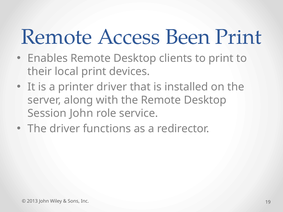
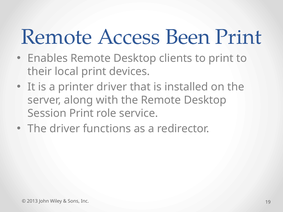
Session John: John -> Print
